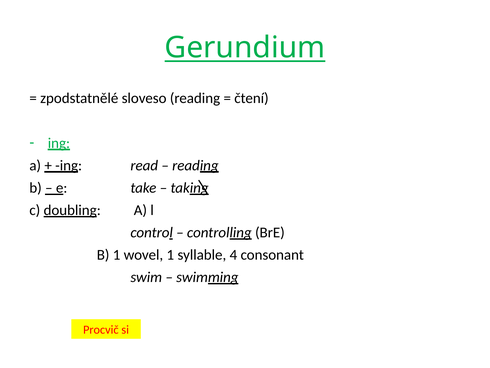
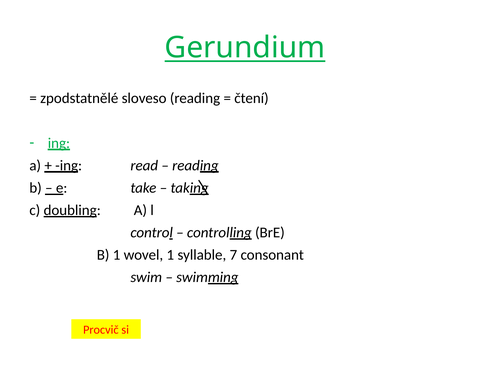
4: 4 -> 7
